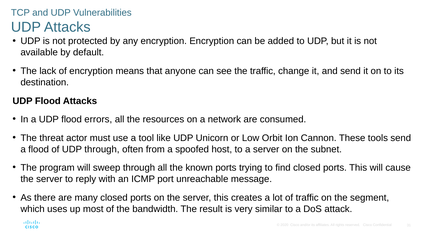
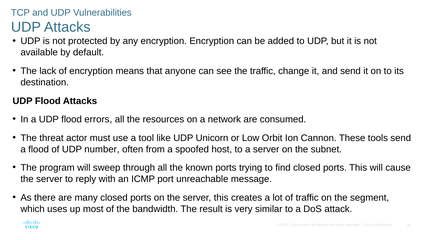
UDP through: through -> number
